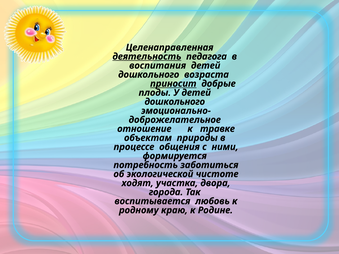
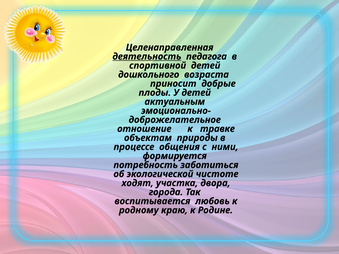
воспитания: воспитания -> спортивной
приносит underline: present -> none
дошкольного at (175, 102): дошкольного -> актуальным
